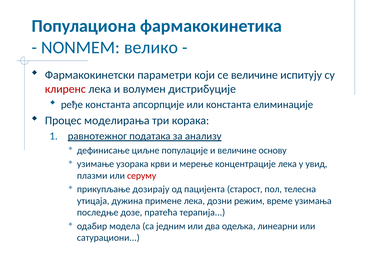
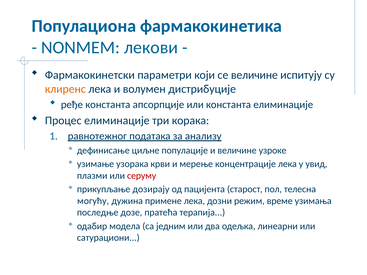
велико: велико -> лекови
клиренс colour: red -> orange
Процес моделирања: моделирања -> елиминације
основу: основу -> узроке
утицаја: утицаја -> могућу
